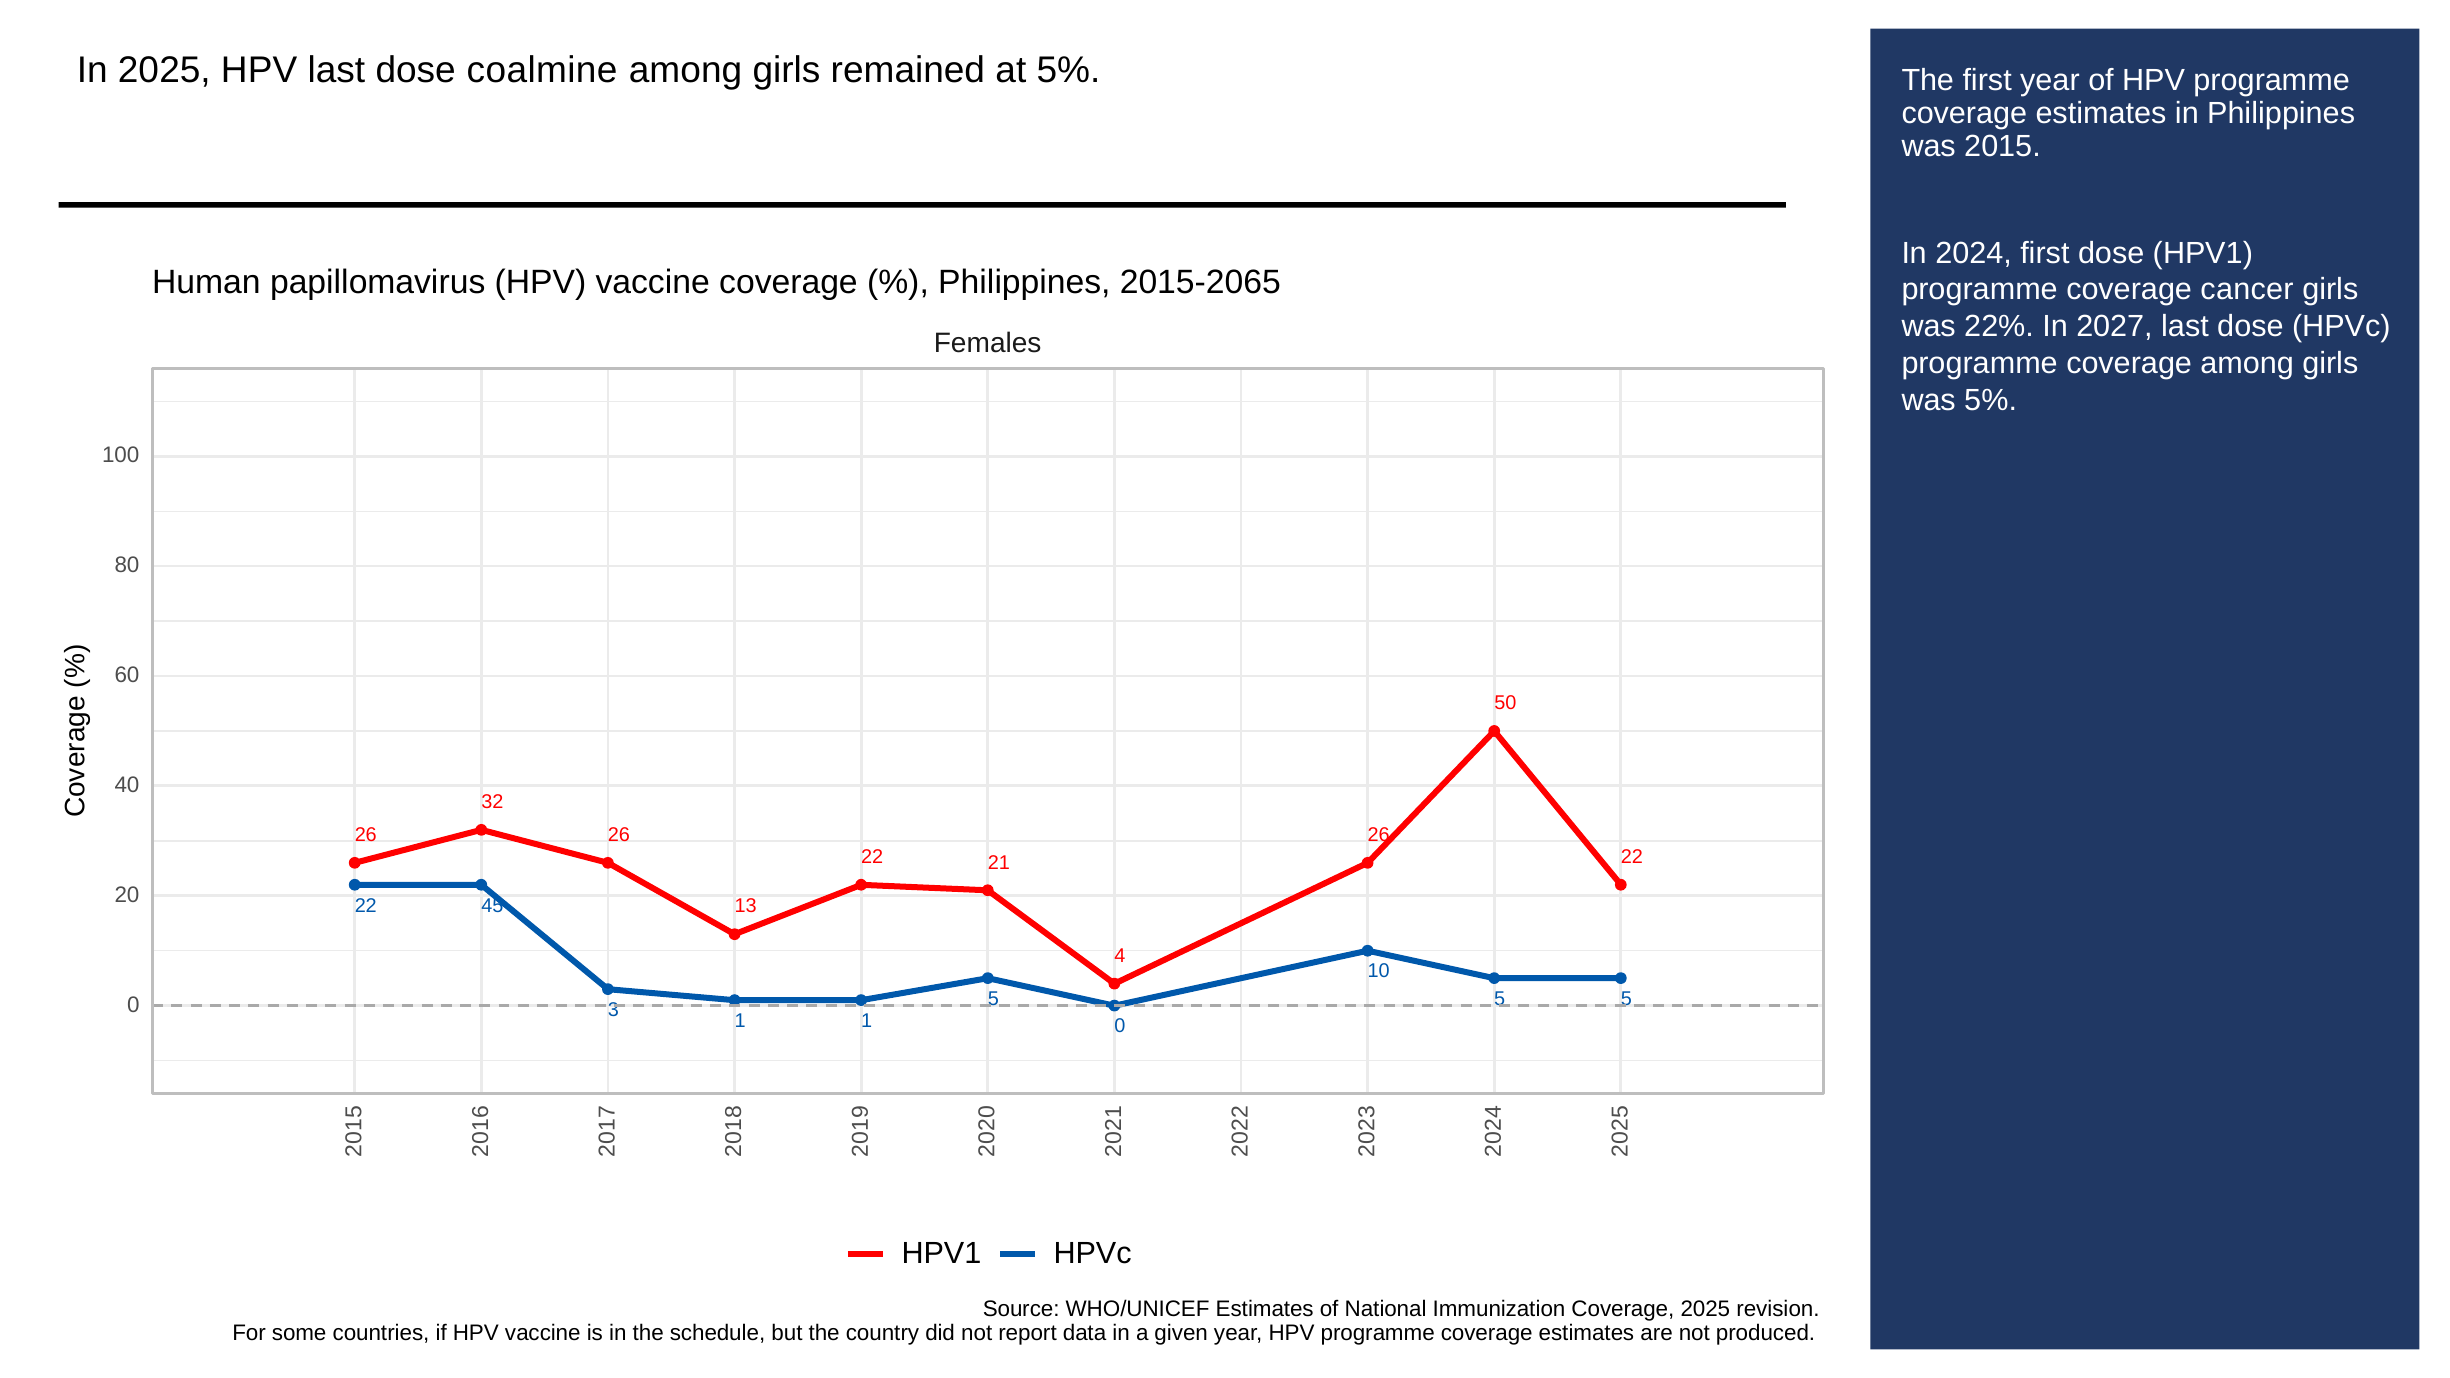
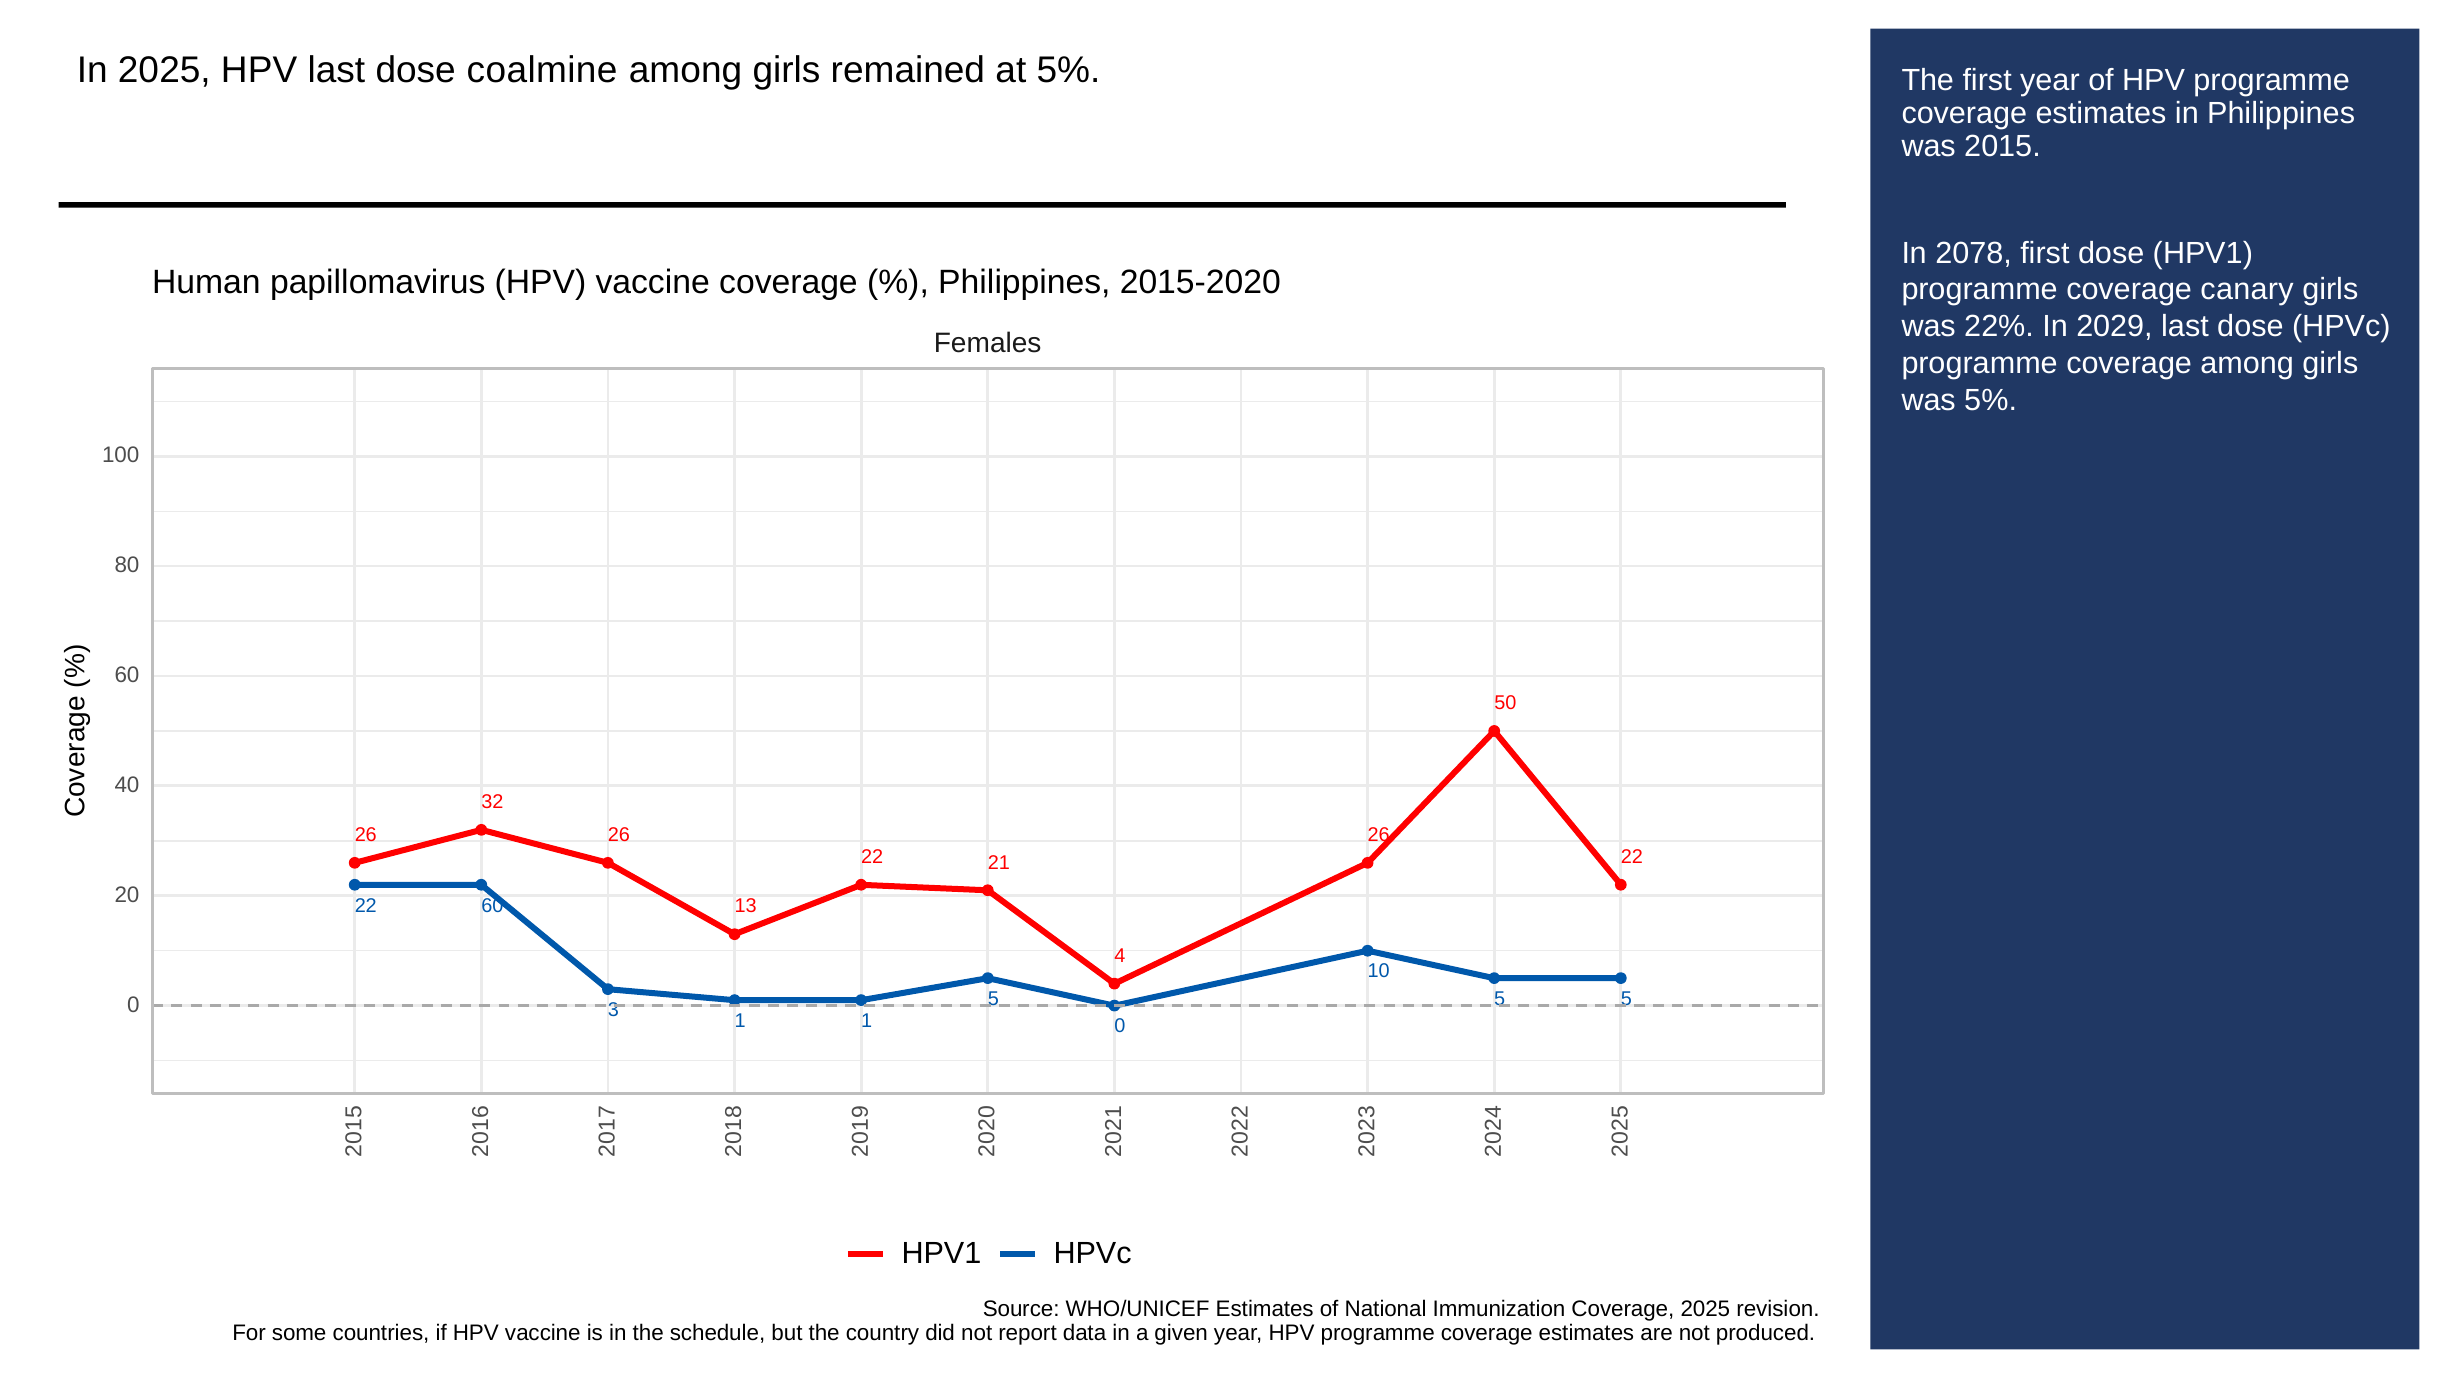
2024: 2024 -> 2078
2015-2065: 2015-2065 -> 2015-2020
cancer: cancer -> canary
2027: 2027 -> 2029
22 45: 45 -> 60
